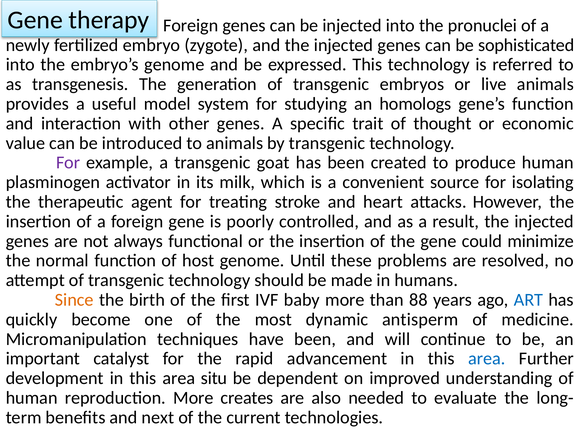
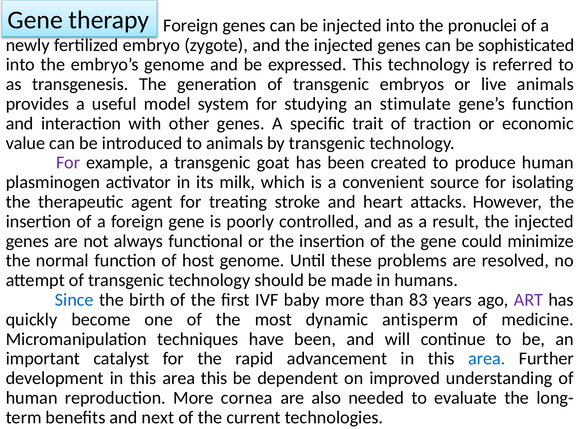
homologs: homologs -> stimulate
thought: thought -> traction
Since colour: orange -> blue
88: 88 -> 83
ART colour: blue -> purple
area situ: situ -> this
creates: creates -> cornea
